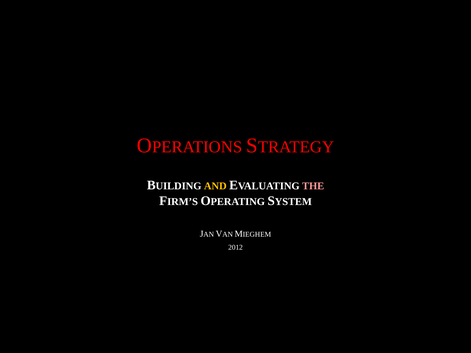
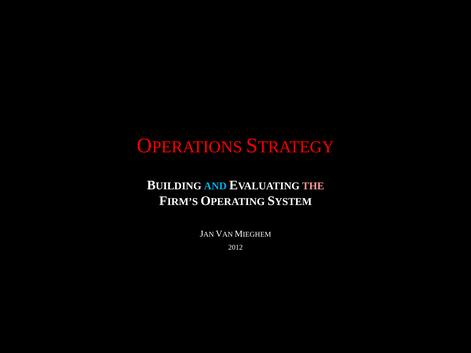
AND colour: yellow -> light blue
